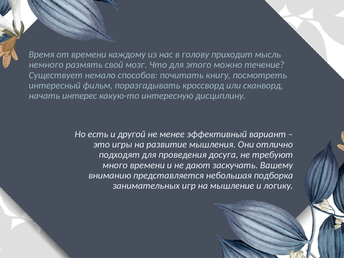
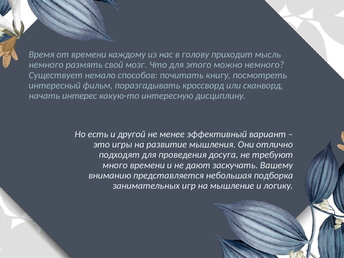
можно течение: течение -> немного
